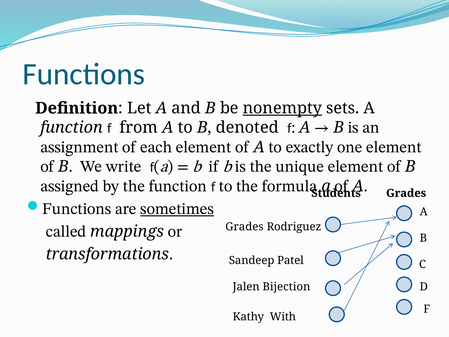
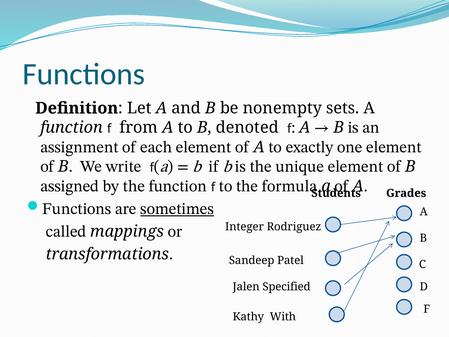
nonempty underline: present -> none
Grades at (244, 227): Grades -> Integer
Bijection: Bijection -> Specified
